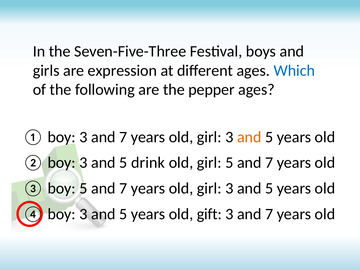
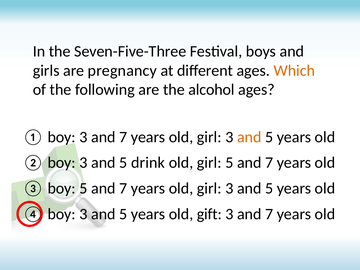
expression: expression -> pregnancy
Which colour: blue -> orange
pepper: pepper -> alcohol
